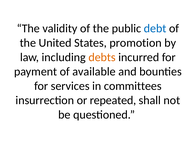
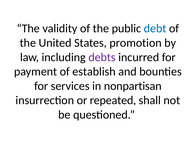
debts colour: orange -> purple
available: available -> establish
committees: committees -> nonpartisan
